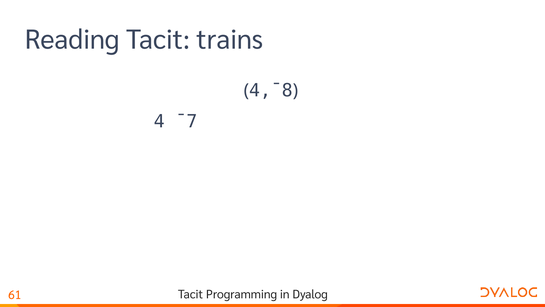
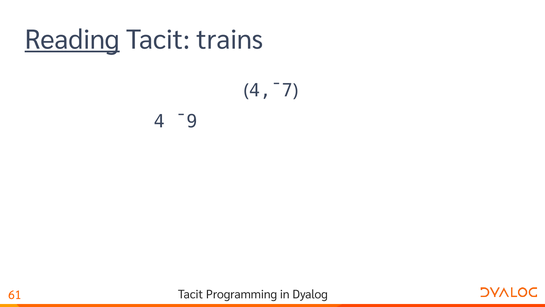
Reading underline: none -> present
4,¯8: 4,¯8 -> 4,¯7
¯7: ¯7 -> ¯9
